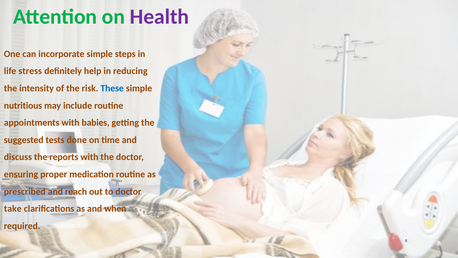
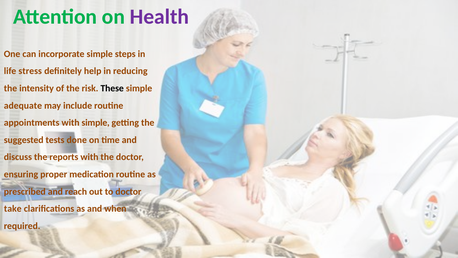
These colour: blue -> black
nutritious: nutritious -> adequate
with babies: babies -> simple
